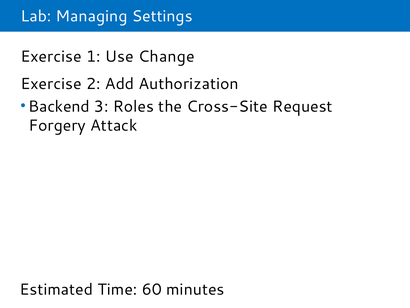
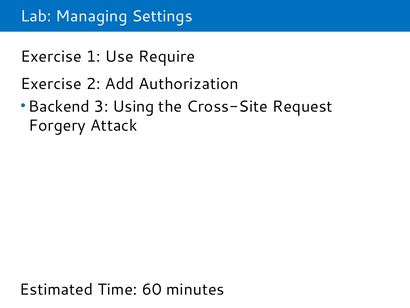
Change: Change -> Require
Roles: Roles -> Using
